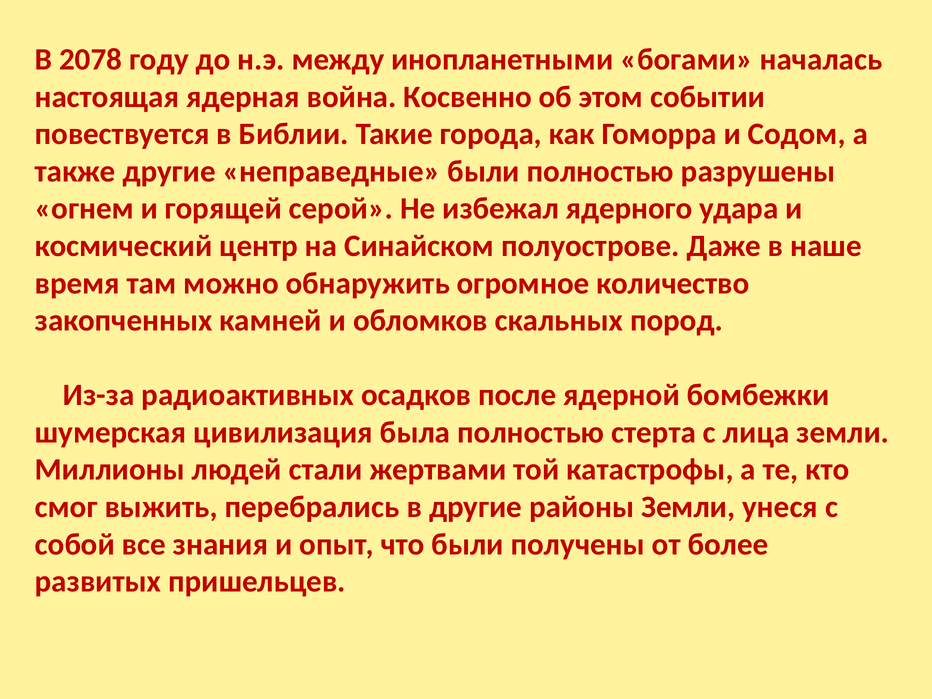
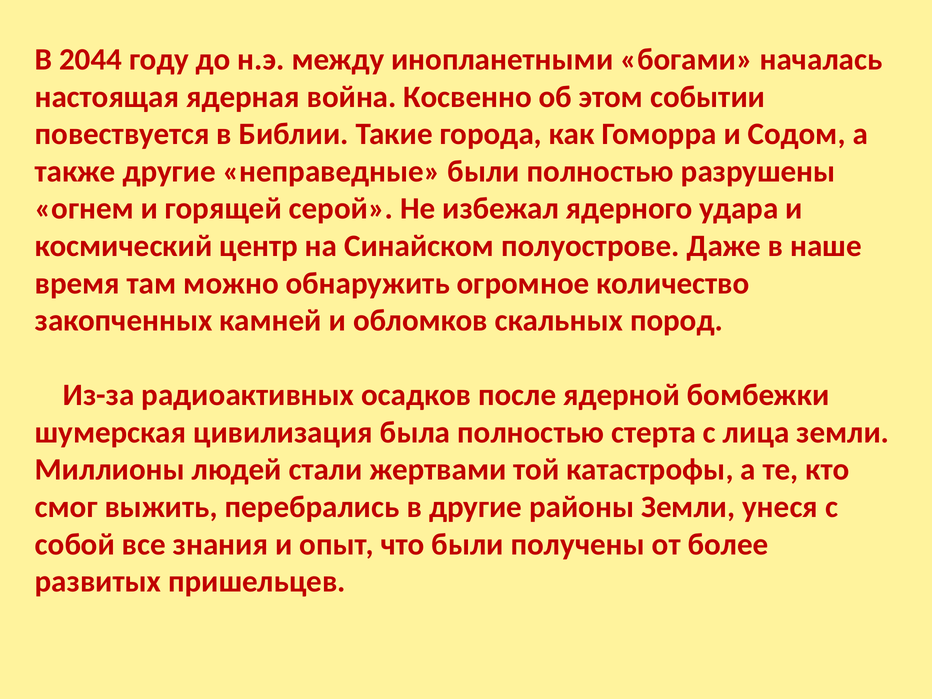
2078: 2078 -> 2044
